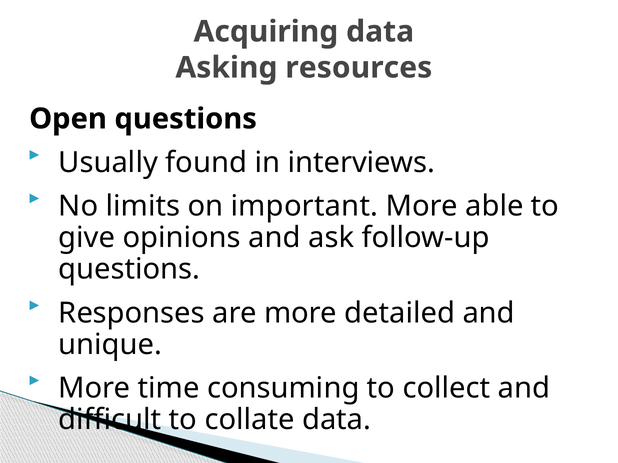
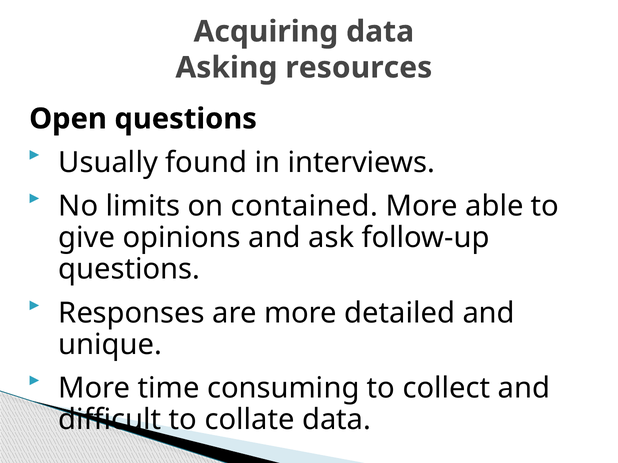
important: important -> contained
